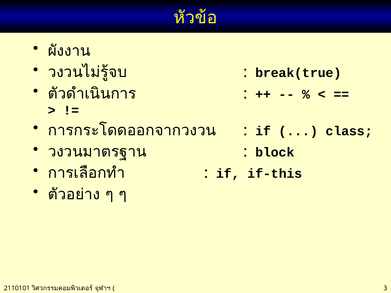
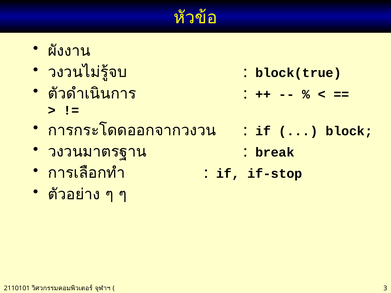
break(true: break(true -> block(true
class: class -> block
block: block -> break
if-this: if-this -> if-stop
